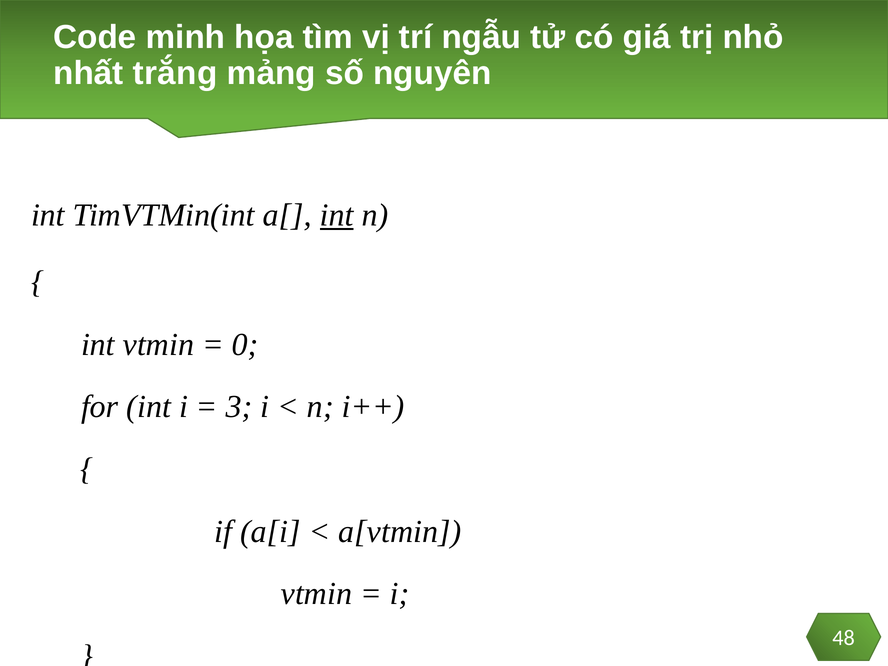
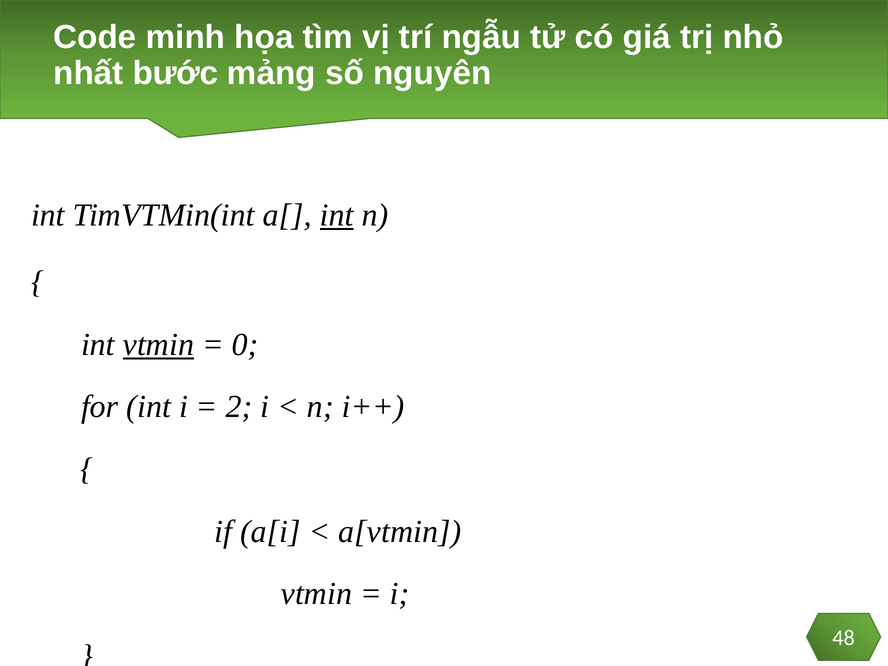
trắng: trắng -> bước
vtmin at (158, 345) underline: none -> present
3: 3 -> 2
